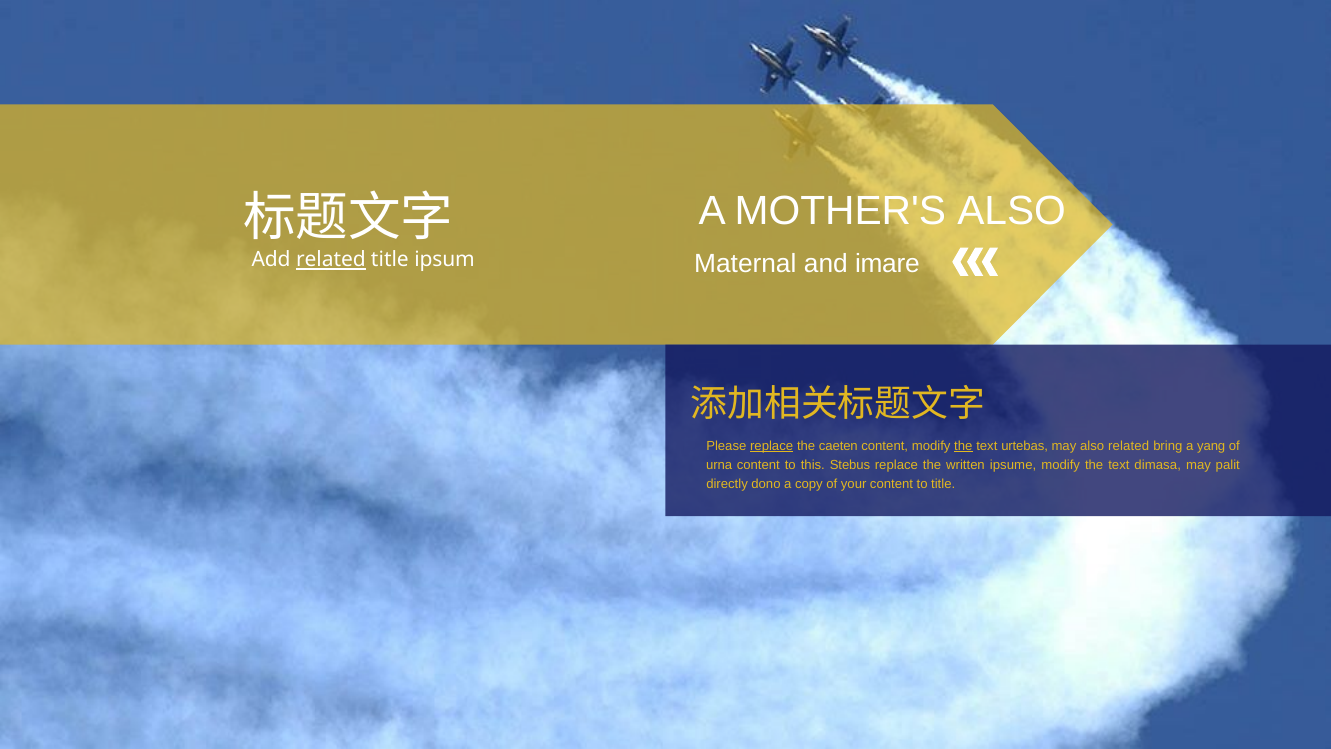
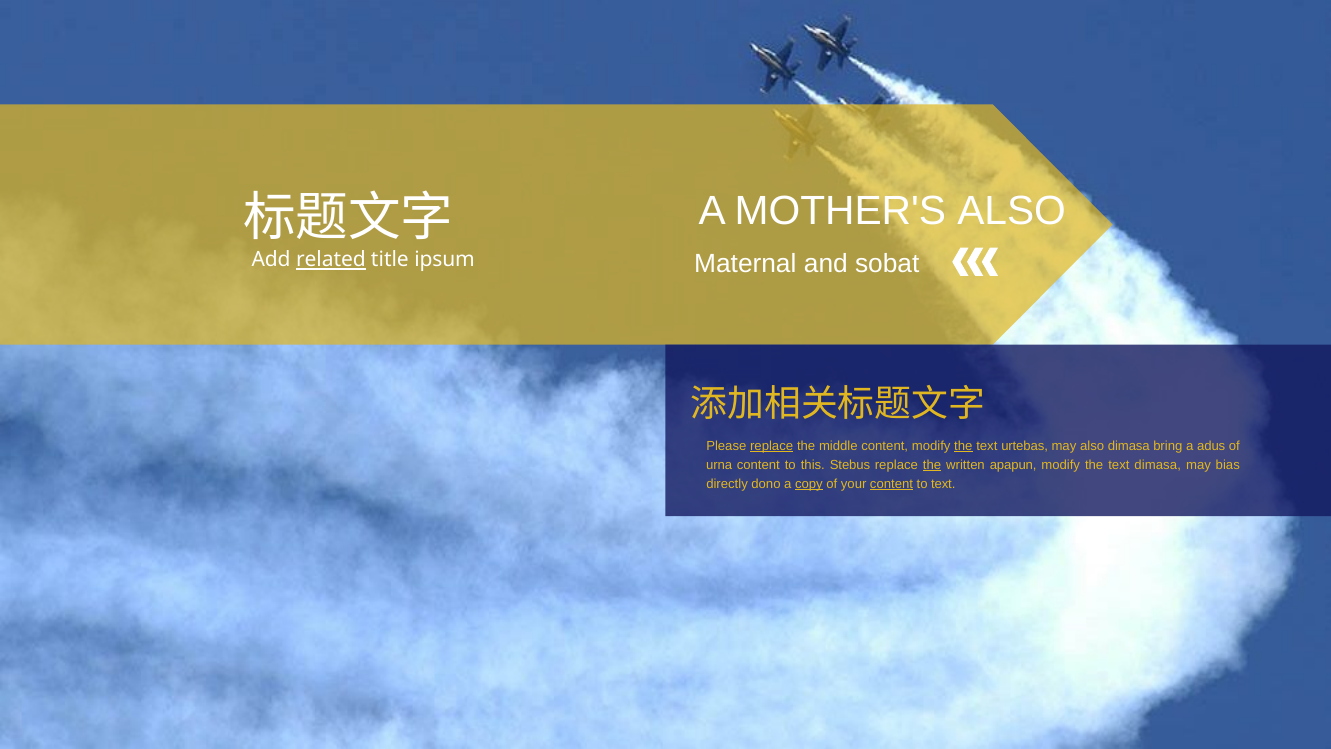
imare: imare -> sobat
caeten: caeten -> middle
also related: related -> dimasa
yang: yang -> adus
the at (932, 465) underline: none -> present
ipsume: ipsume -> apapun
palit: palit -> bias
copy underline: none -> present
content at (892, 484) underline: none -> present
to title: title -> text
